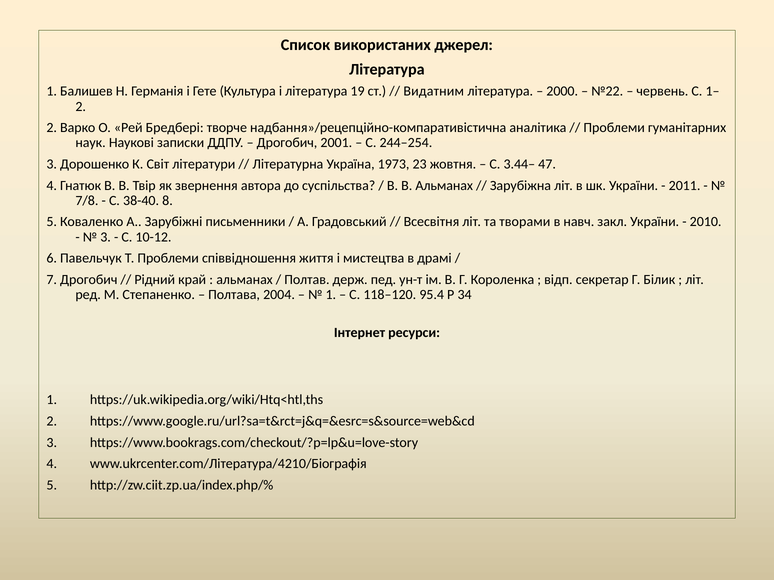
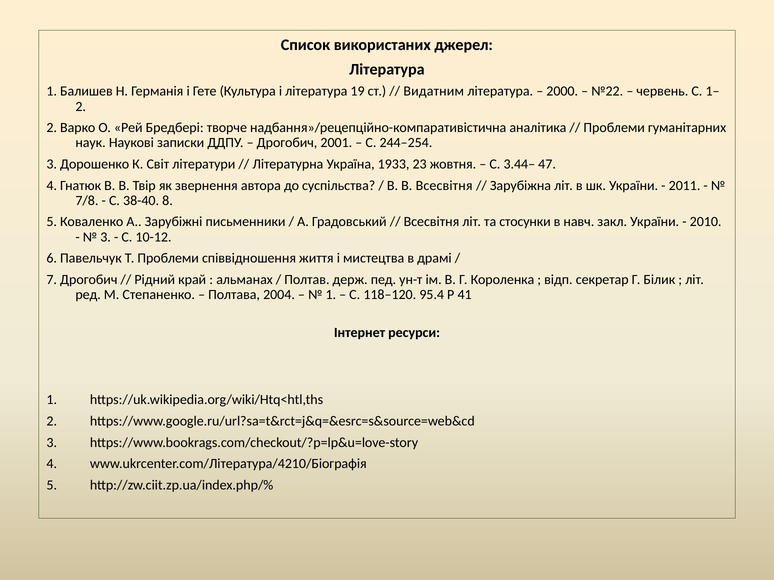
1973: 1973 -> 1933
В Альманах: Альманах -> Всесвітня
творами: творами -> стосунки
34: 34 -> 41
